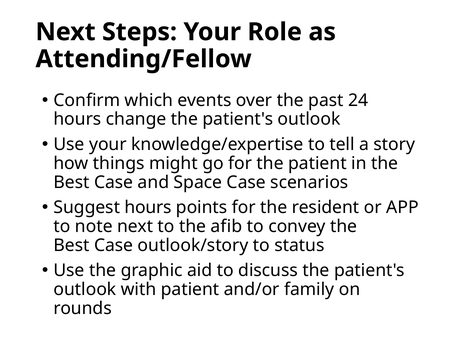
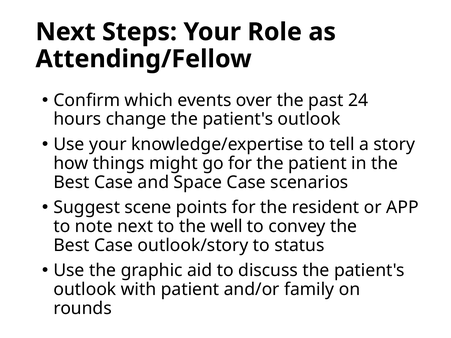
Suggest hours: hours -> scene
afib: afib -> well
